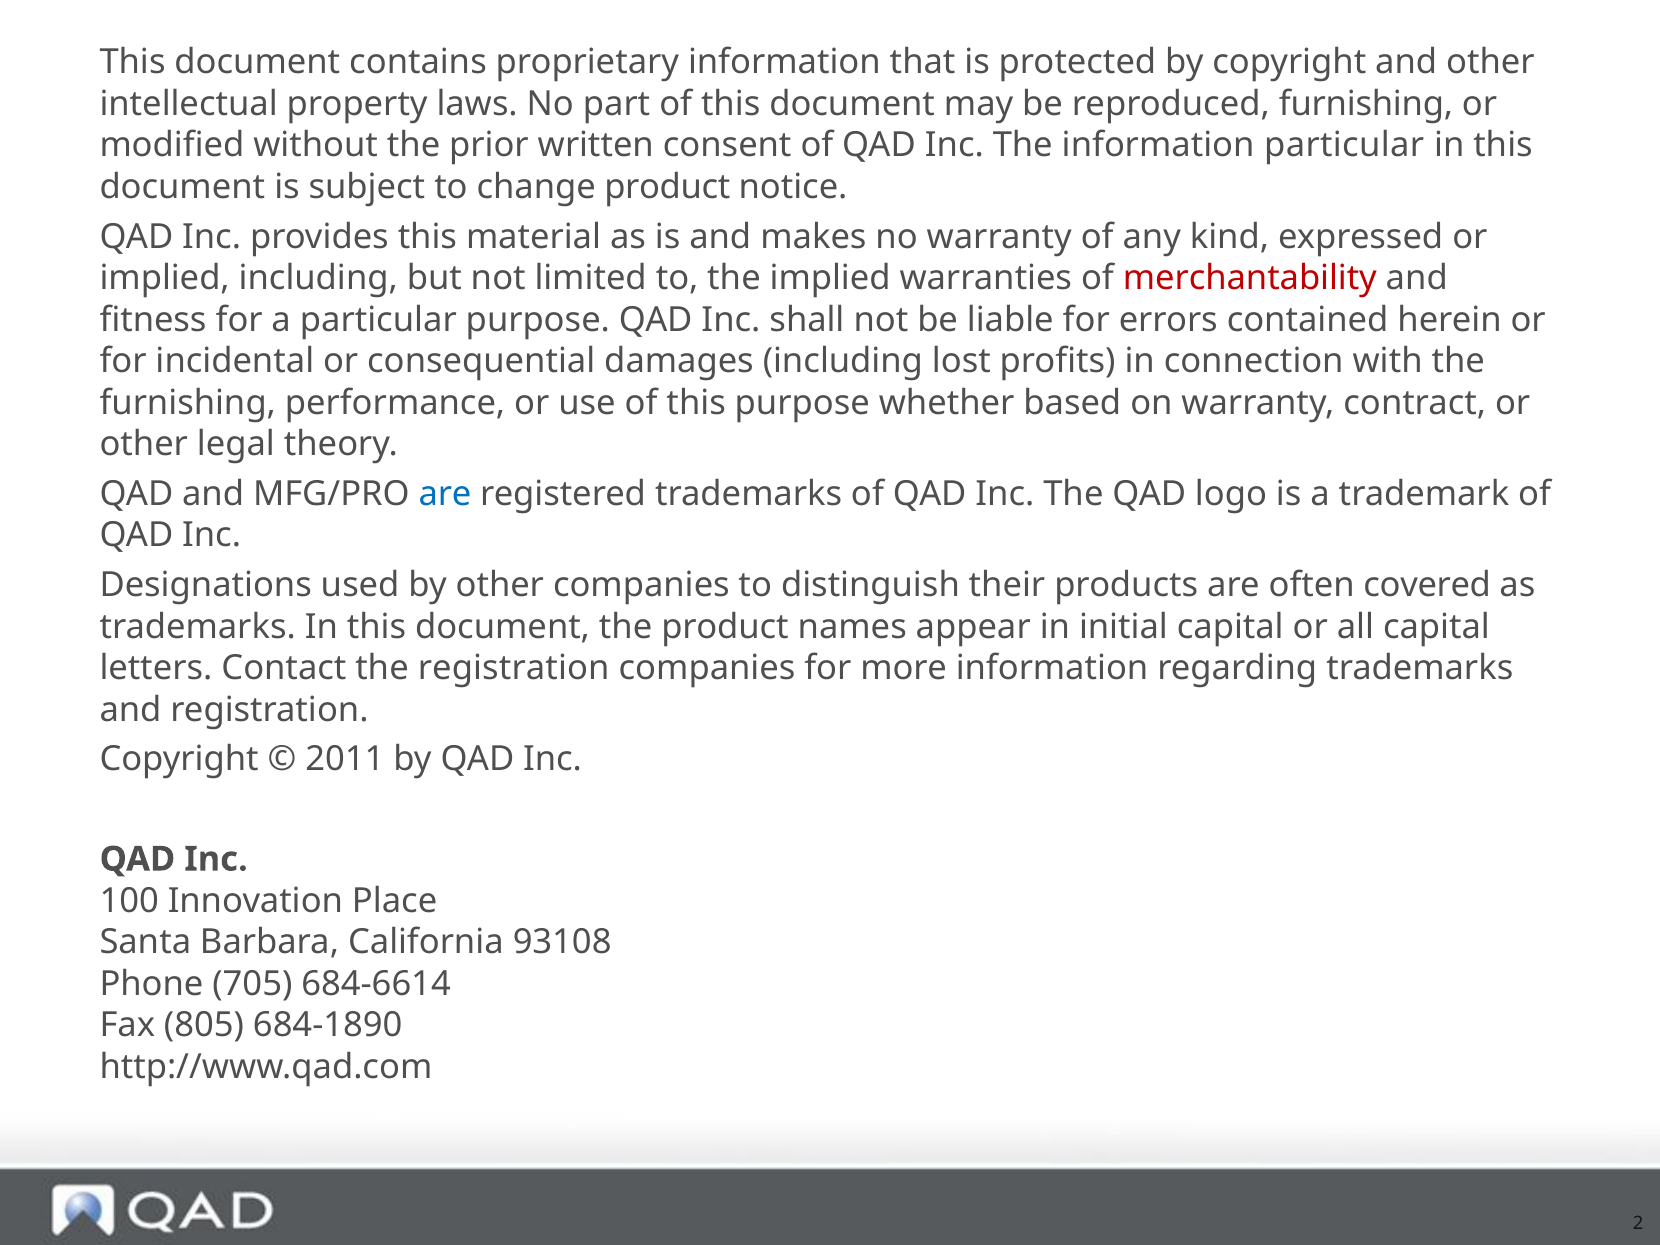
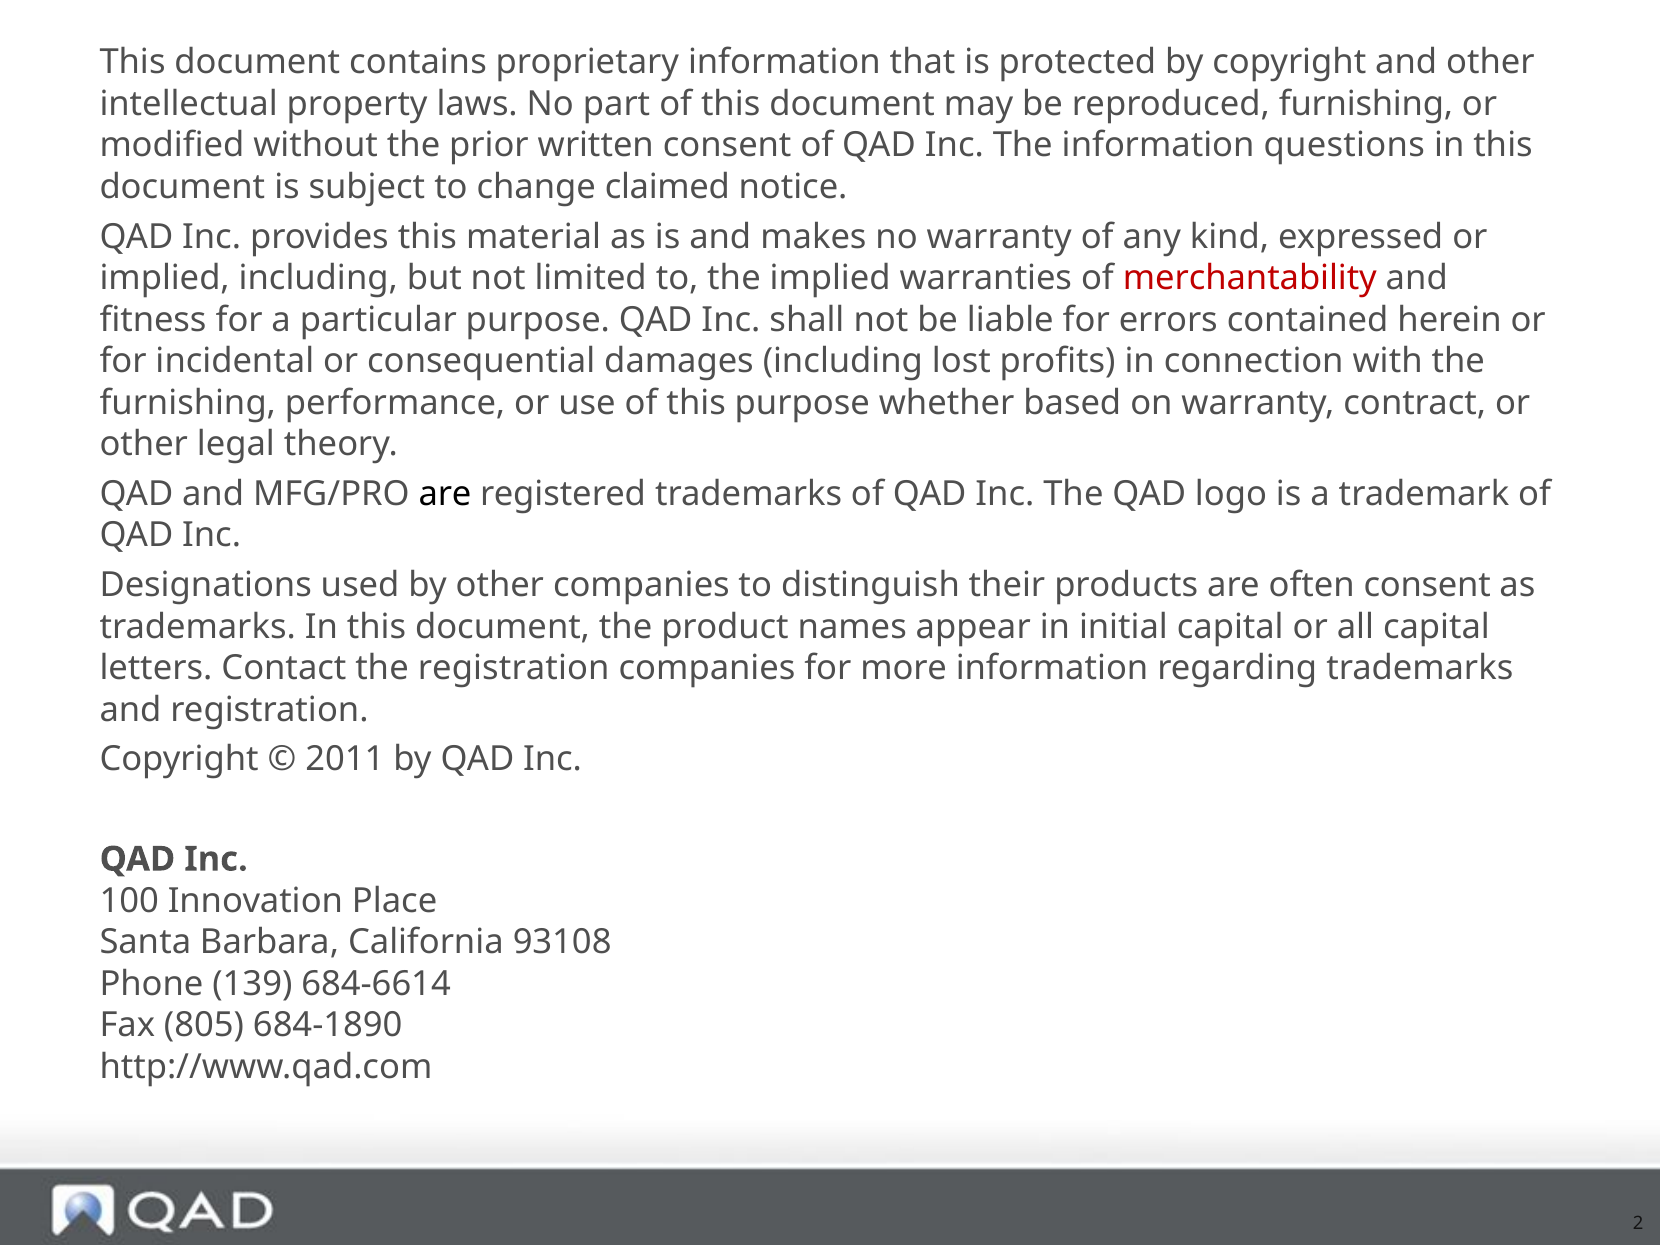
information particular: particular -> questions
change product: product -> claimed
are at (445, 494) colour: blue -> black
often covered: covered -> consent
705: 705 -> 139
